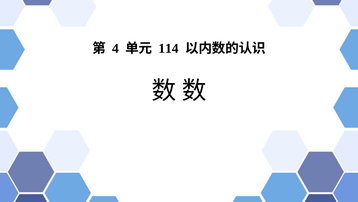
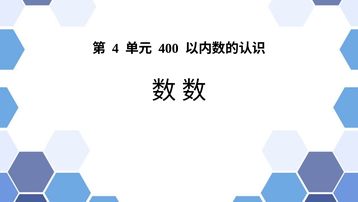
114: 114 -> 400
